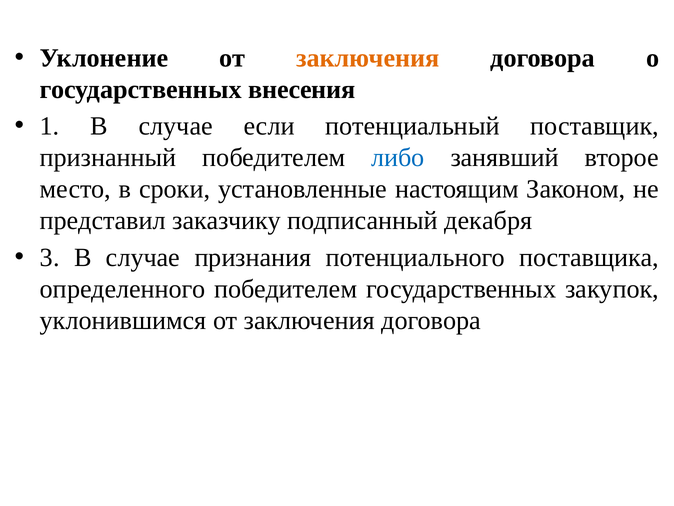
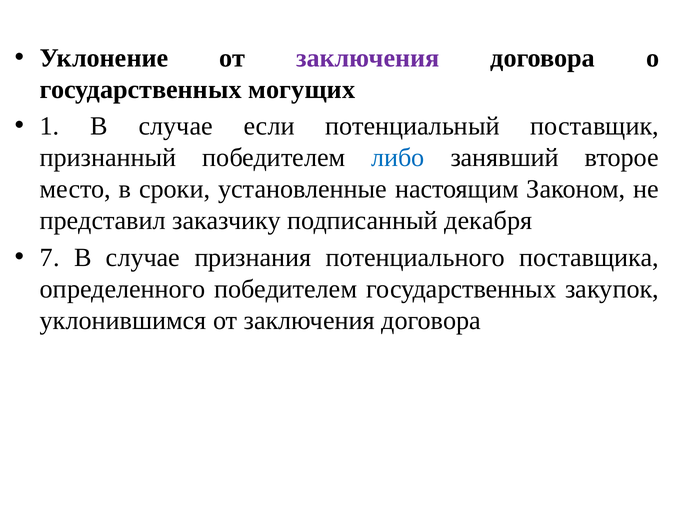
заключения at (368, 58) colour: orange -> purple
внесения: внесения -> могущих
3: 3 -> 7
